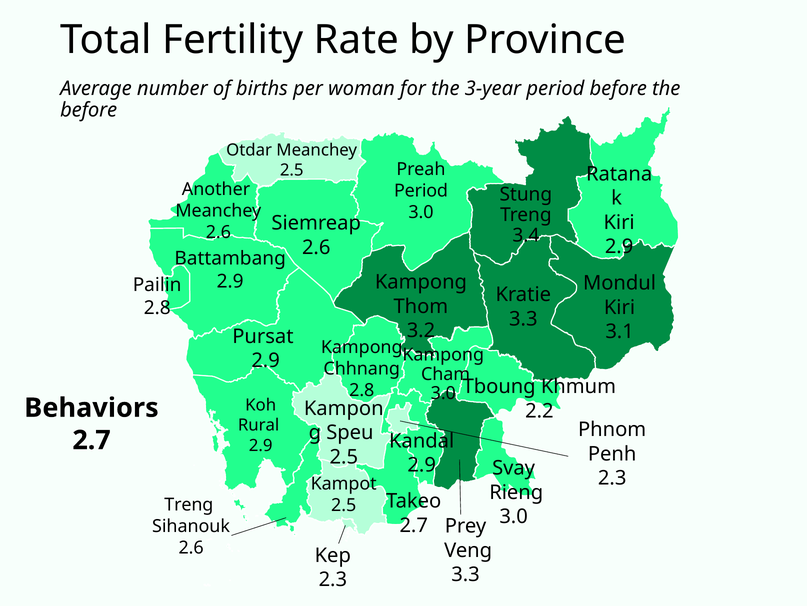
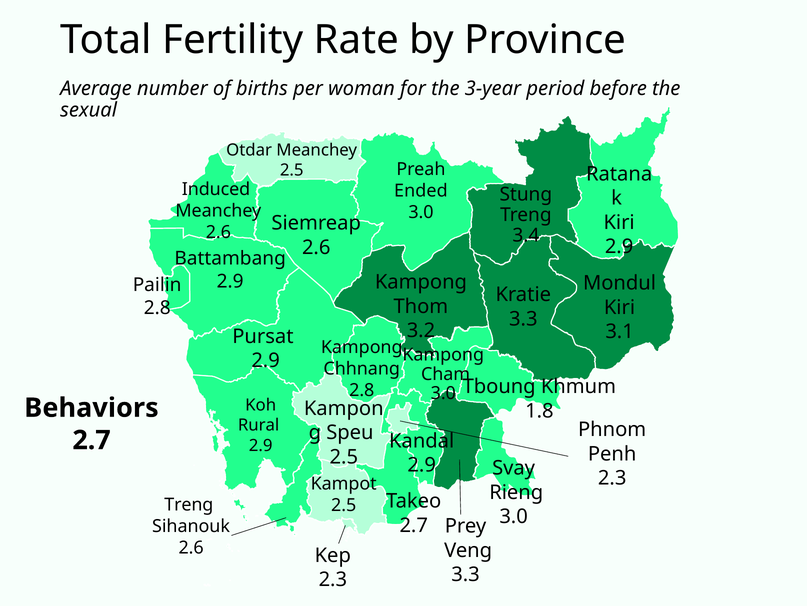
before at (89, 110): before -> sexual
Another: Another -> Induced
Period at (421, 190): Period -> Ended
2.2: 2.2 -> 1.8
